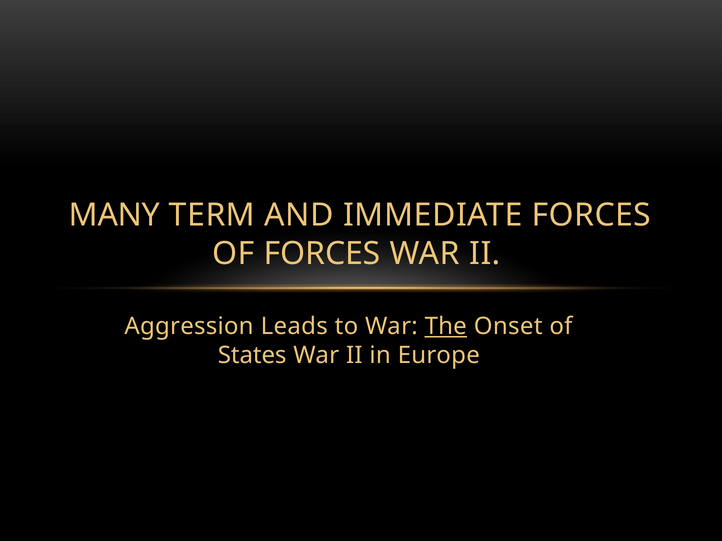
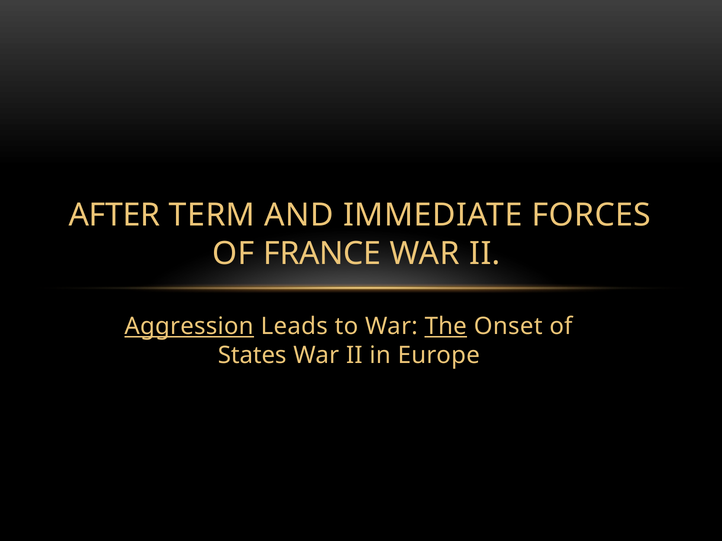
MANY: MANY -> AFTER
OF FORCES: FORCES -> FRANCE
Aggression underline: none -> present
